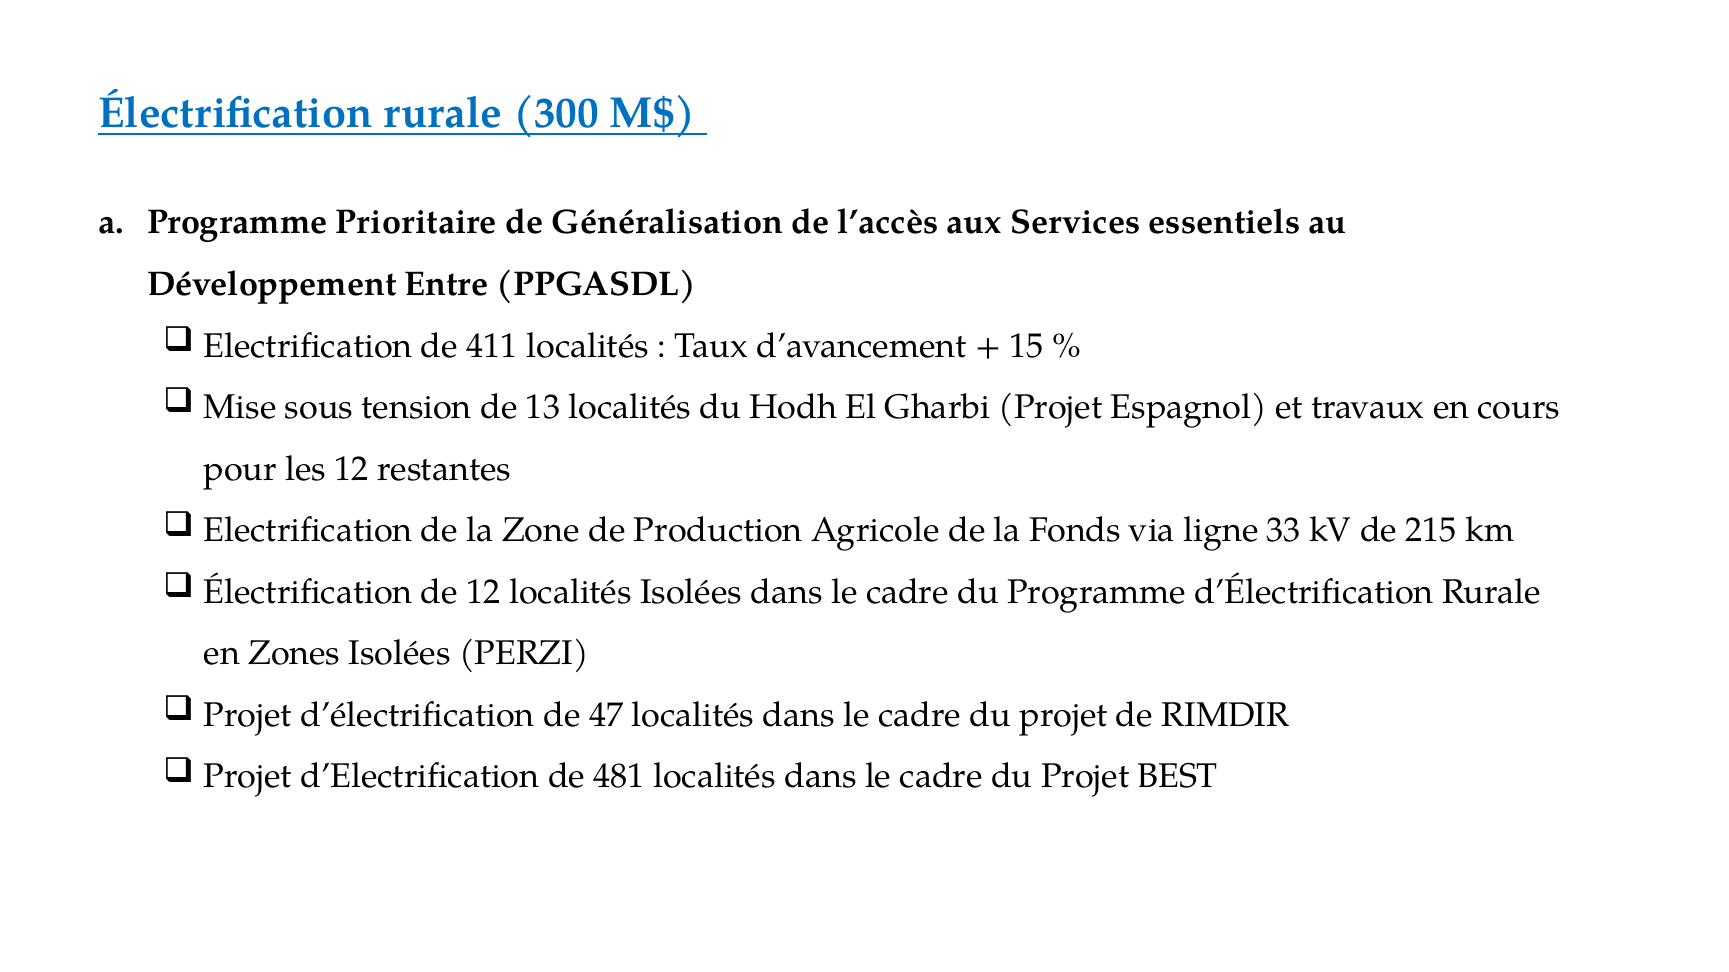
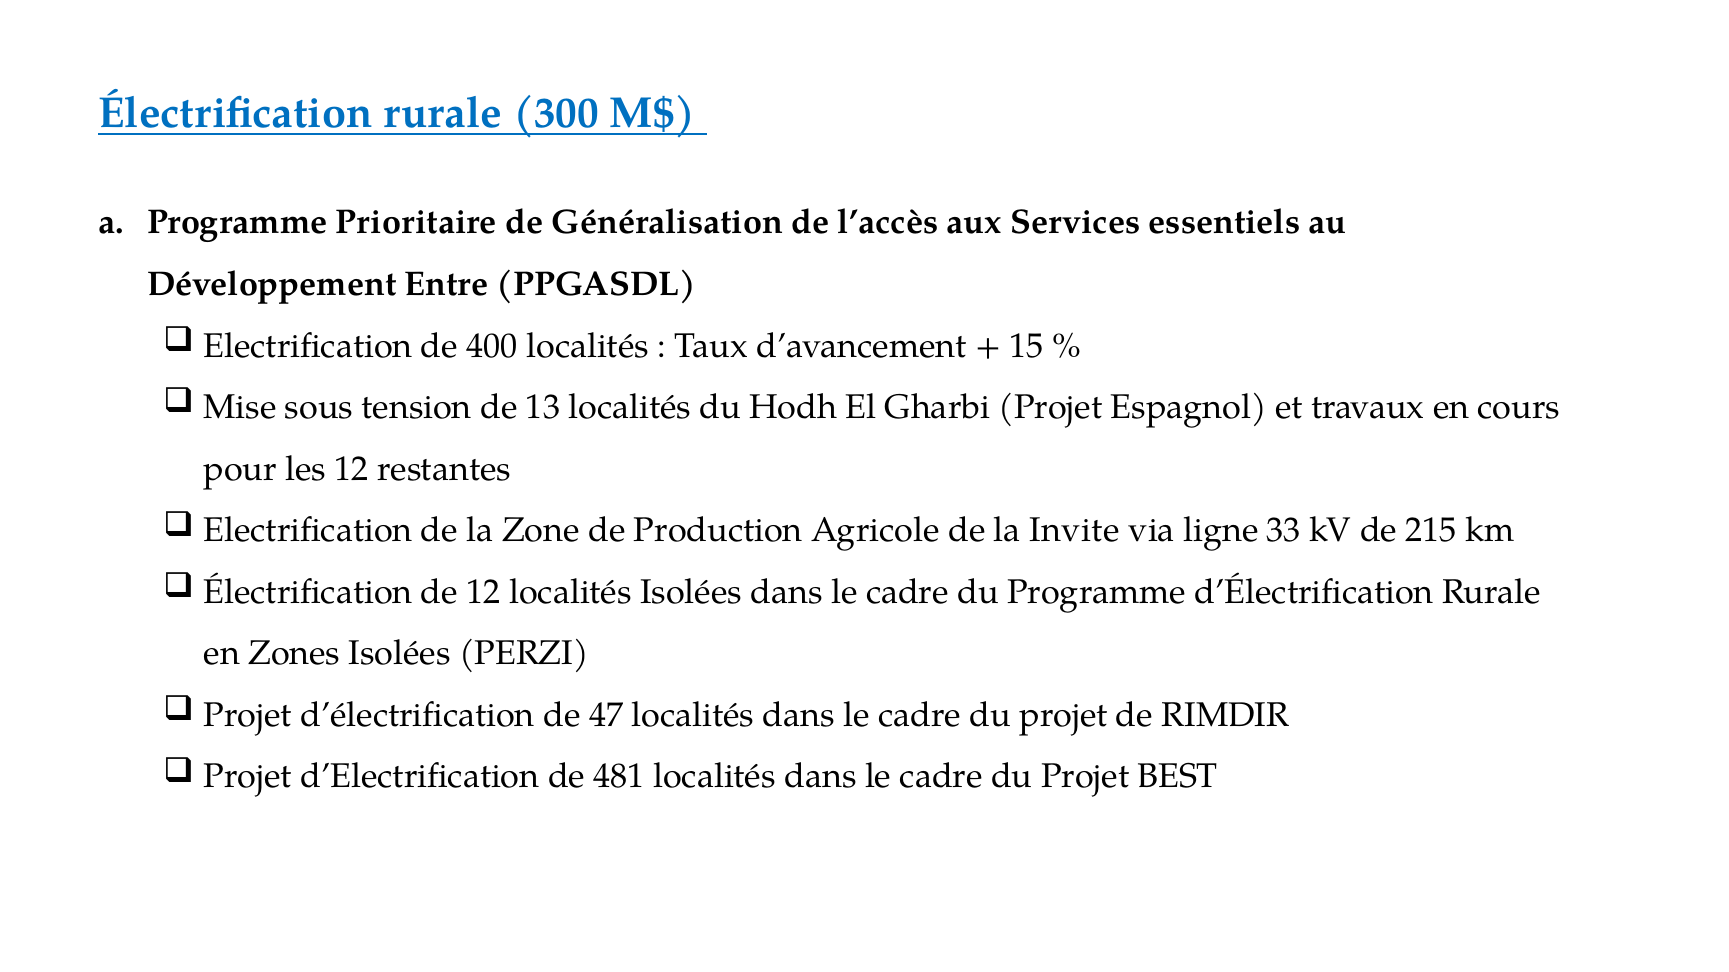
411: 411 -> 400
Fonds: Fonds -> Invite
